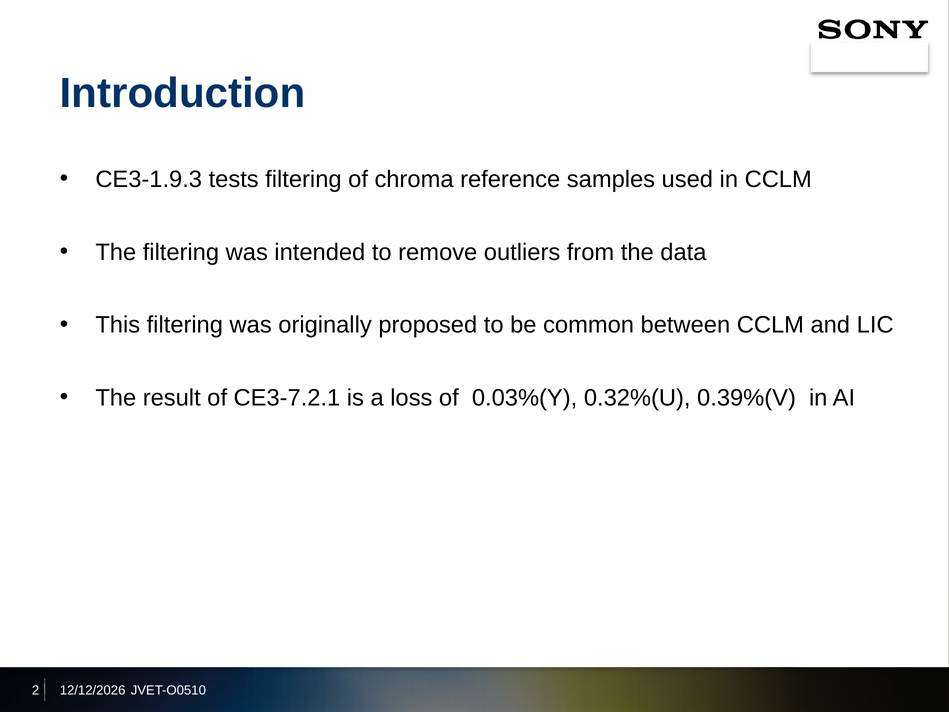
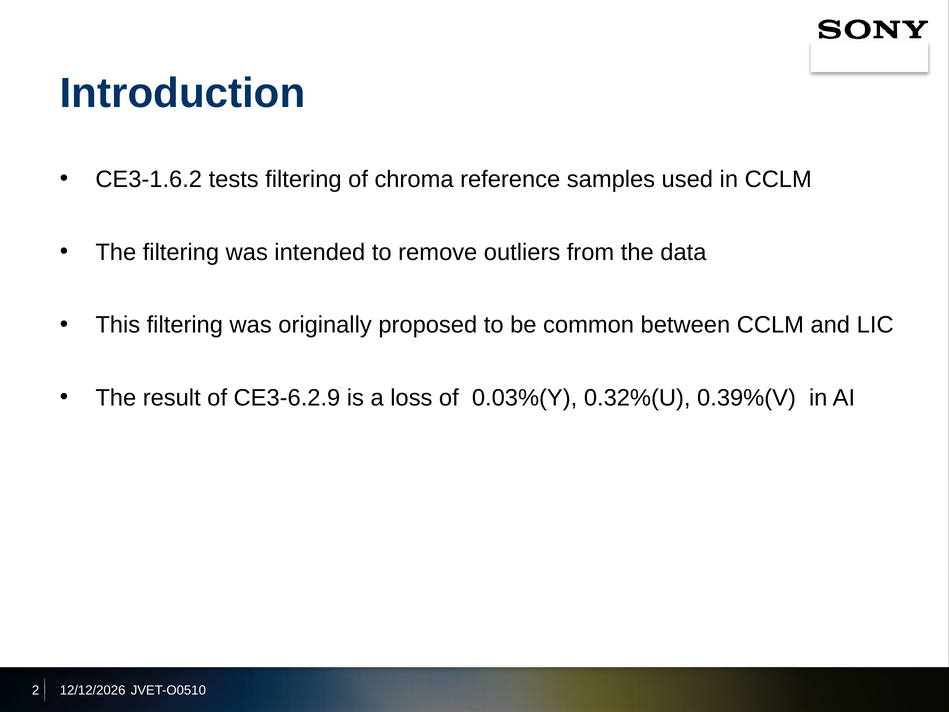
CE3-1.9.3: CE3-1.9.3 -> CE3-1.6.2
CE3-7.2.1: CE3-7.2.1 -> CE3-6.2.9
